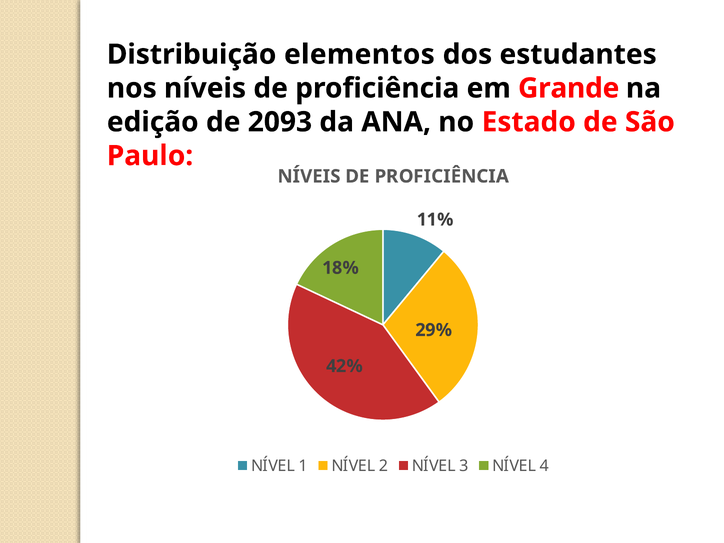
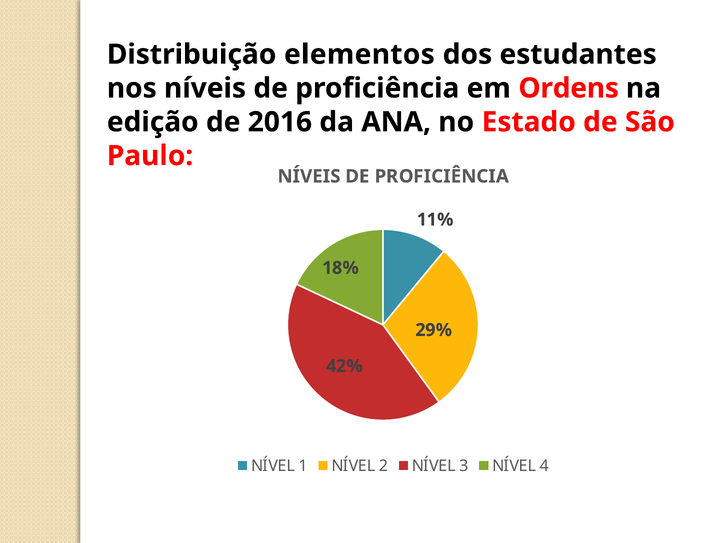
Grande: Grande -> Ordens
2093: 2093 -> 2016
